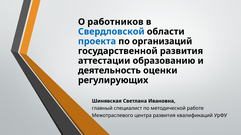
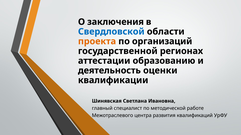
работников: работников -> заключения
проекта colour: blue -> orange
государственной развития: развития -> регионах
регулирующих: регулирующих -> квалификации
